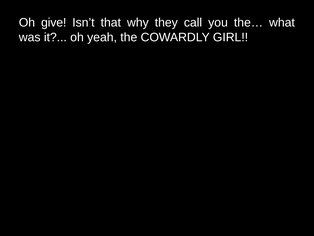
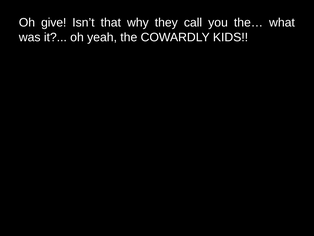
GIRL: GIRL -> KIDS
